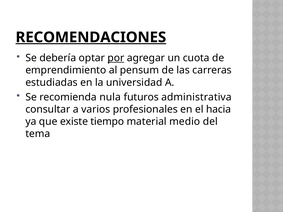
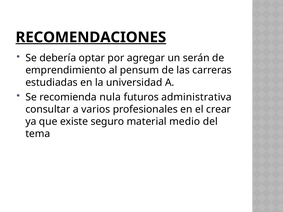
por underline: present -> none
cuota: cuota -> serán
hacia: hacia -> crear
tiempo: tiempo -> seguro
